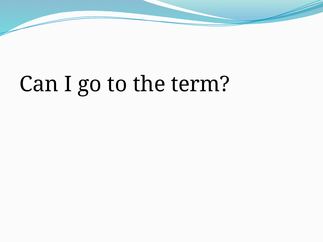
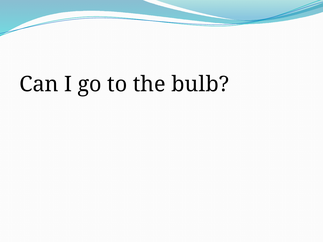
term: term -> bulb
